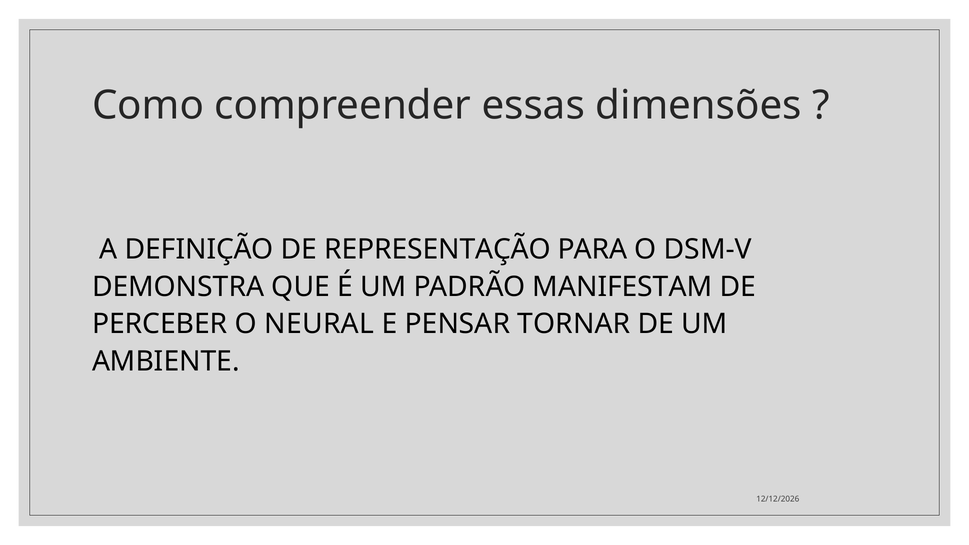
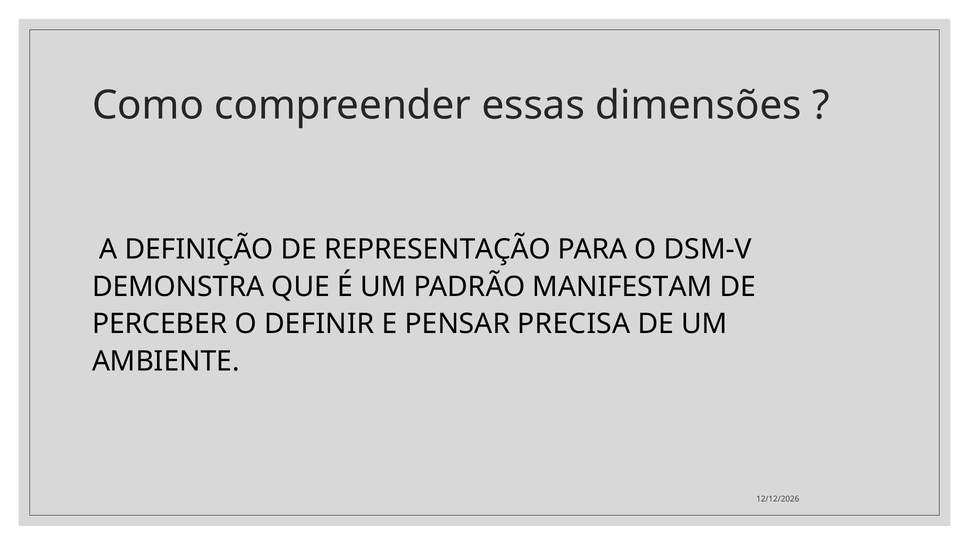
NEURAL: NEURAL -> DEFINIR
TORNAR: TORNAR -> PRECISA
